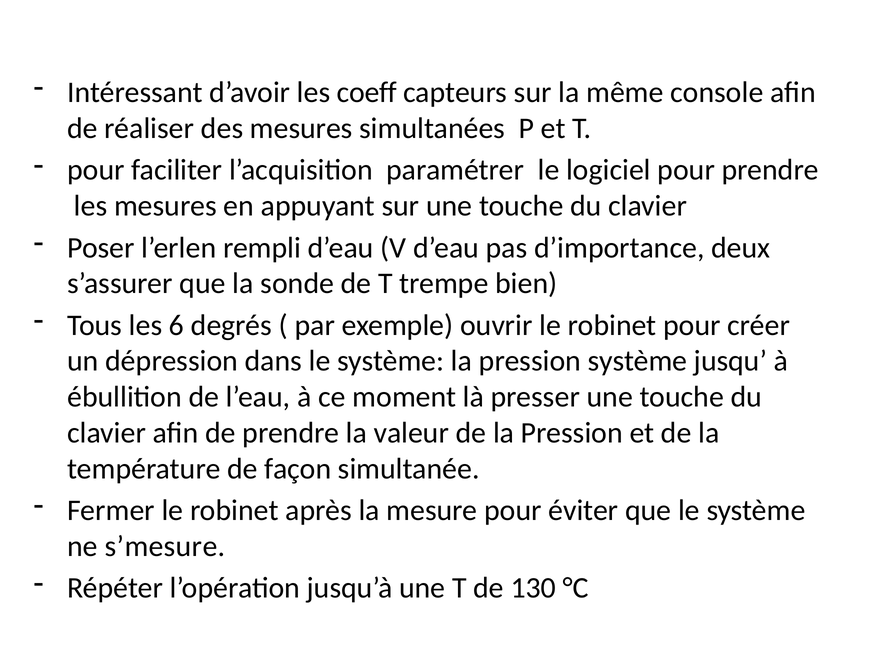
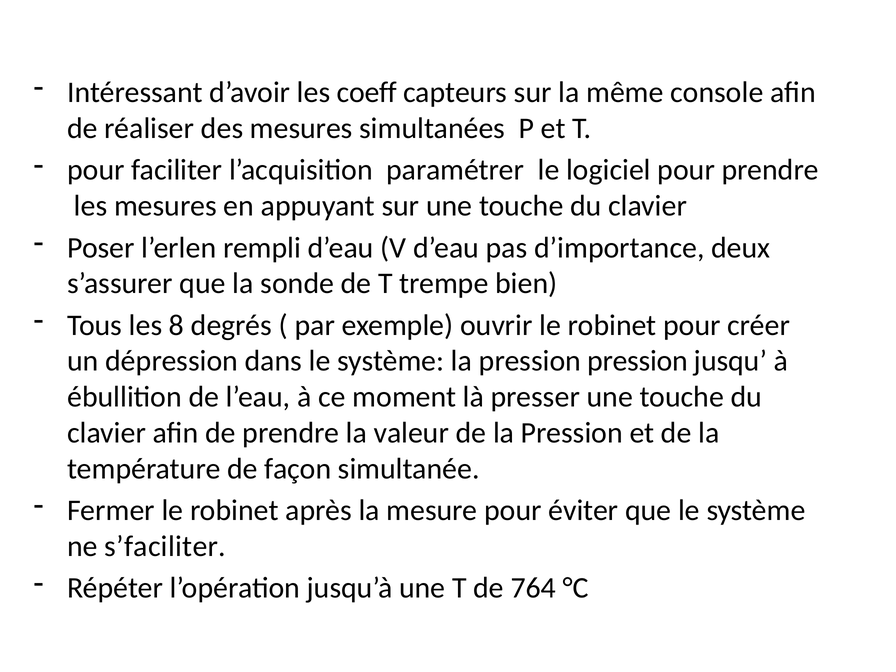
6: 6 -> 8
pression système: système -> pression
s’mesure: s’mesure -> s’faciliter
130: 130 -> 764
